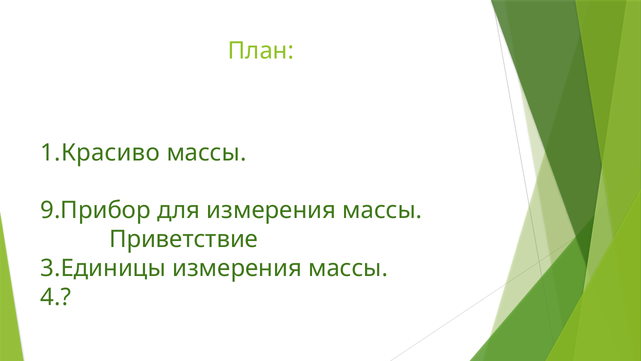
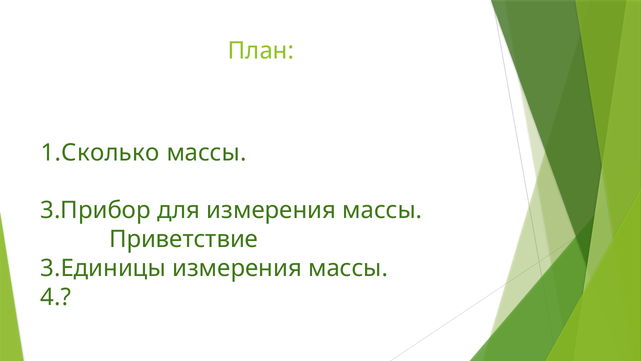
1.Красиво: 1.Красиво -> 1.Сколько
9.Прибор: 9.Прибор -> 3.Прибор
